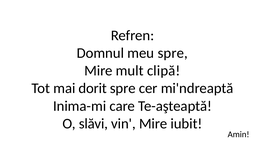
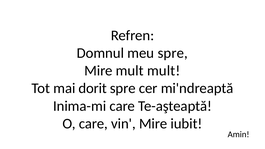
mult clipă: clipă -> mult
O slăvi: slăvi -> care
